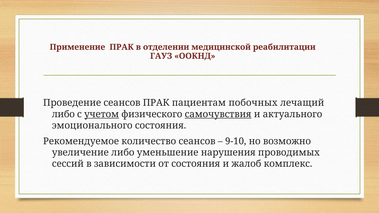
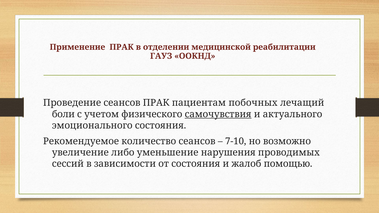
либо at (63, 114): либо -> боли
учетом underline: present -> none
9-10: 9-10 -> 7-10
комплекс: комплекс -> помощью
